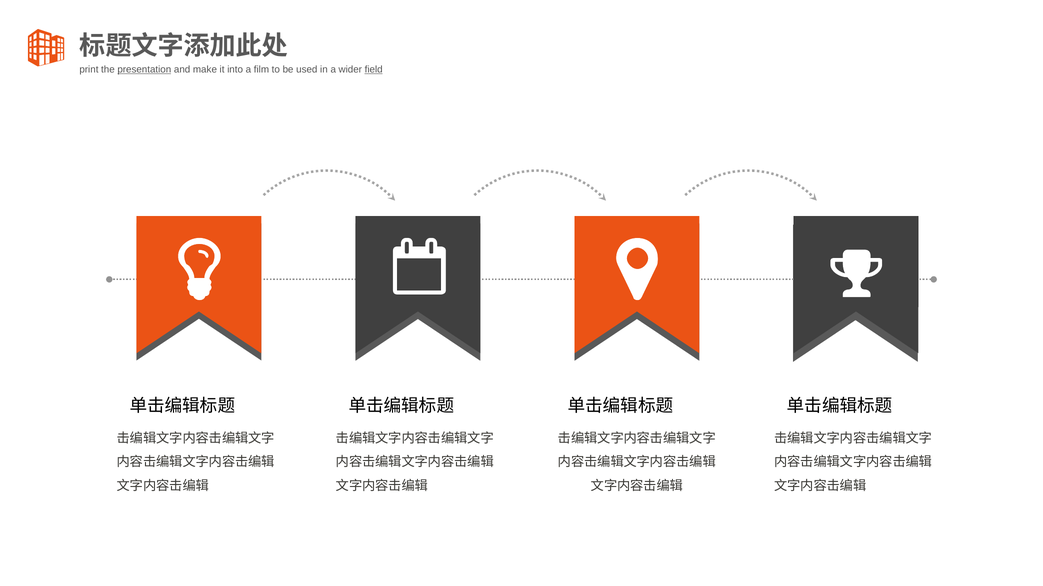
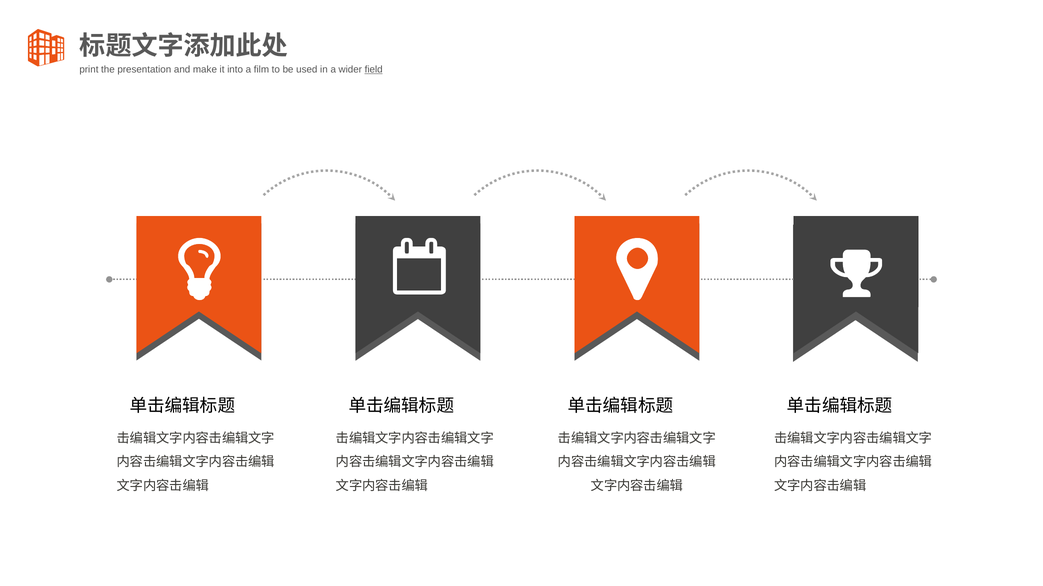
presentation underline: present -> none
